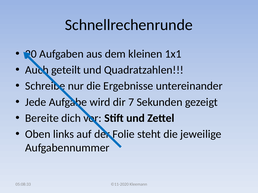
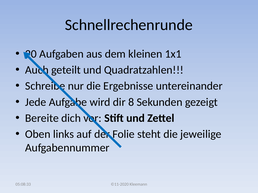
7: 7 -> 8
